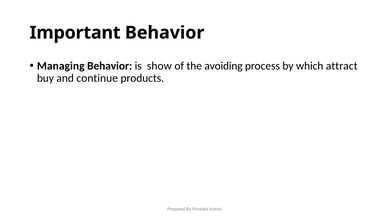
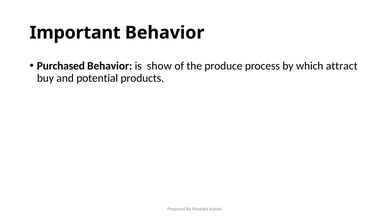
Managing: Managing -> Purchased
avoiding: avoiding -> produce
continue: continue -> potential
